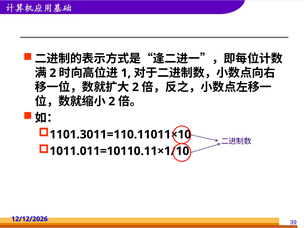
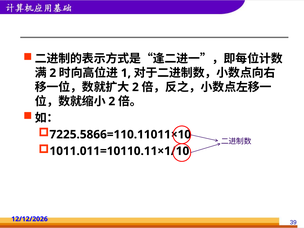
1101.3011=110.11011×10: 1101.3011=110.11011×10 -> 7225.5866=110.11011×10
